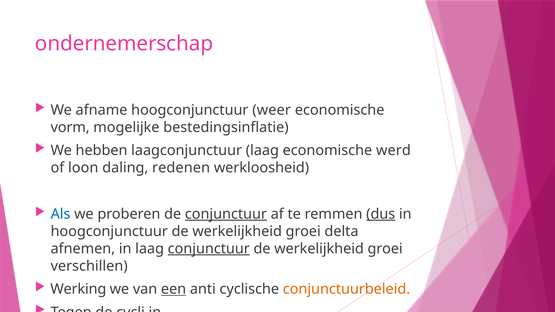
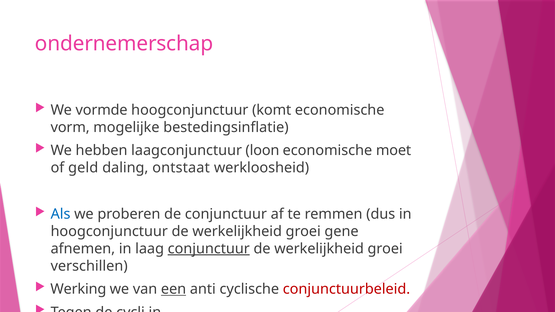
afname: afname -> vormde
weer: weer -> komt
laagconjunctuur laag: laag -> loon
werd: werd -> moet
loon: loon -> geld
redenen: redenen -> ontstaat
conjunctuur at (226, 214) underline: present -> none
dus underline: present -> none
delta: delta -> gene
conjunctuurbeleid colour: orange -> red
